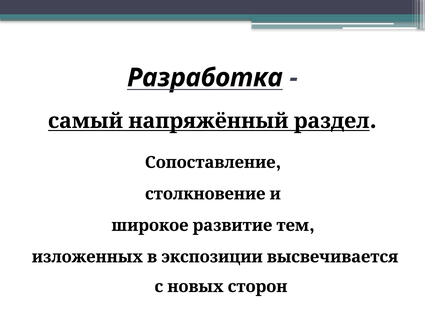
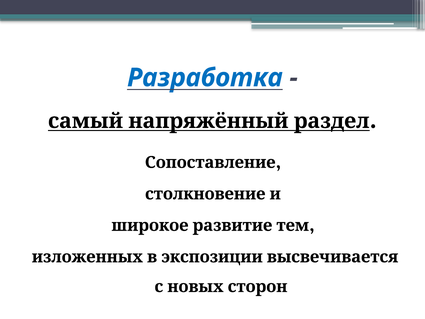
Разработка colour: black -> blue
